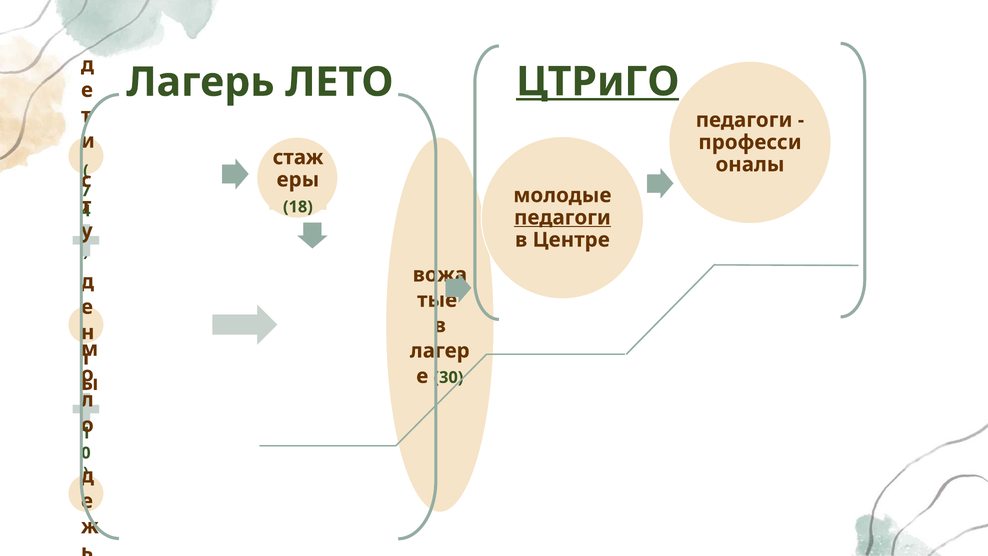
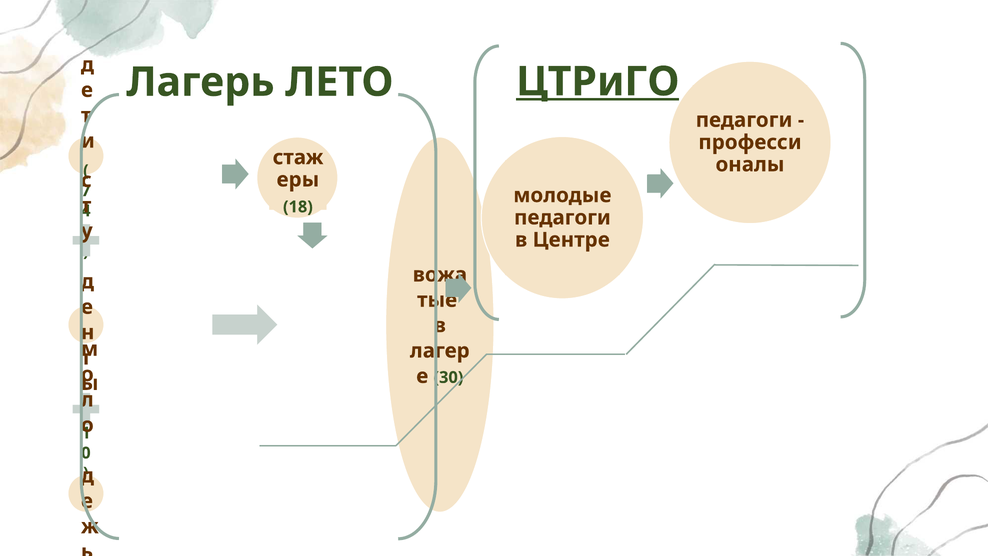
педагоги at (562, 217) underline: present -> none
